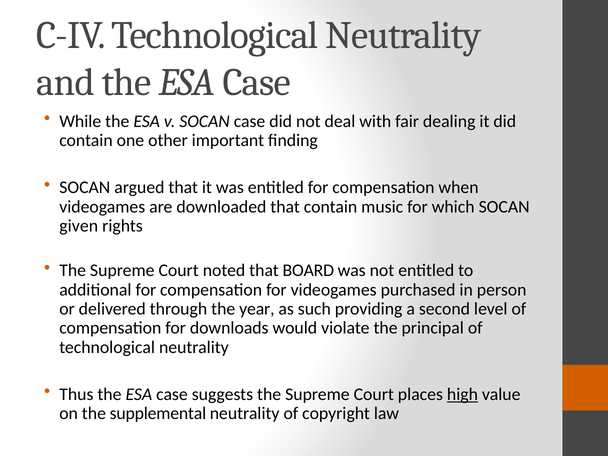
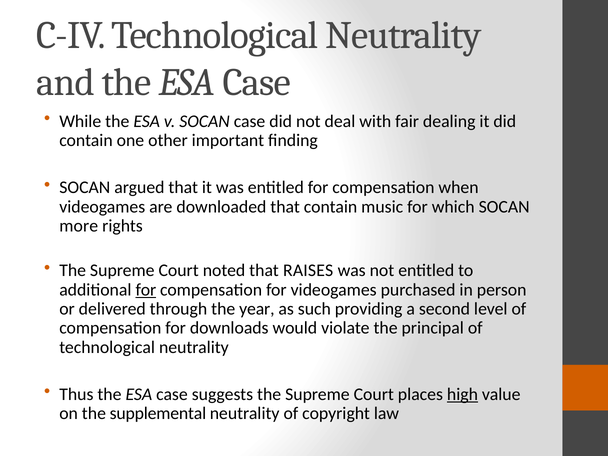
given: given -> more
BOARD: BOARD -> RAISES
for at (146, 290) underline: none -> present
